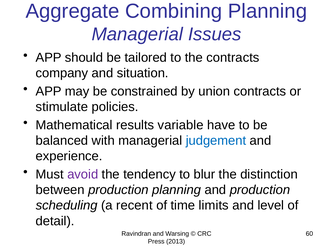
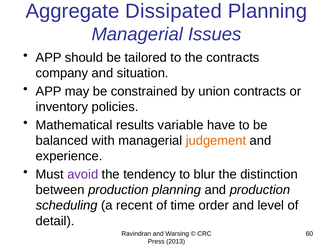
Combining: Combining -> Dissipated
stimulate: stimulate -> inventory
judgement colour: blue -> orange
limits: limits -> order
